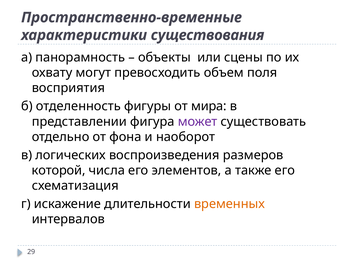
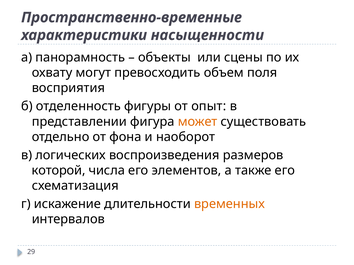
существования: существования -> насыщенности
мира: мира -> опыт
может colour: purple -> orange
